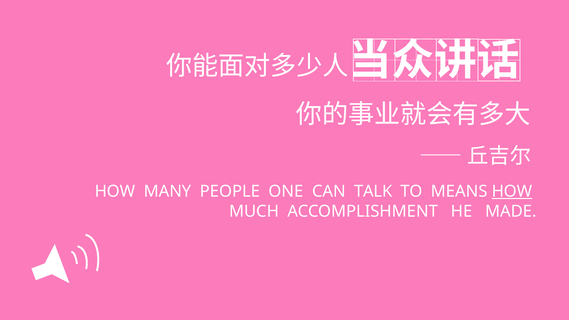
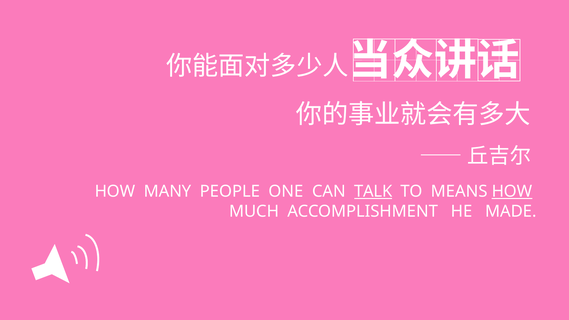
TALK underline: none -> present
